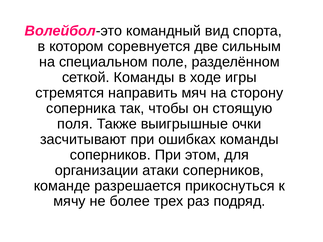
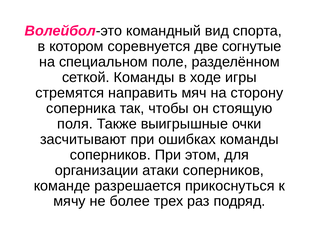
сильным: сильным -> согнутые
